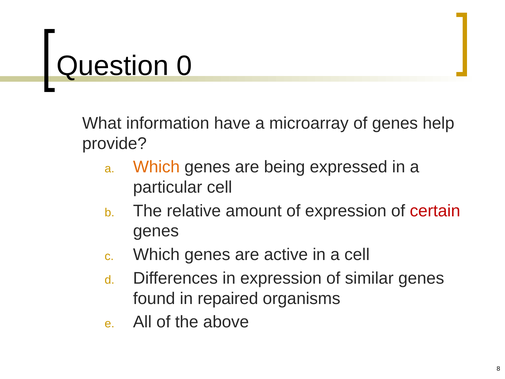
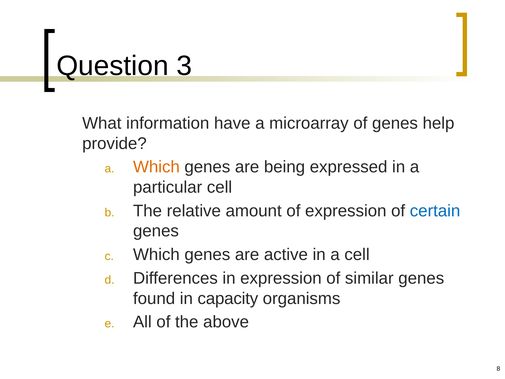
0: 0 -> 3
certain colour: red -> blue
repaired: repaired -> capacity
